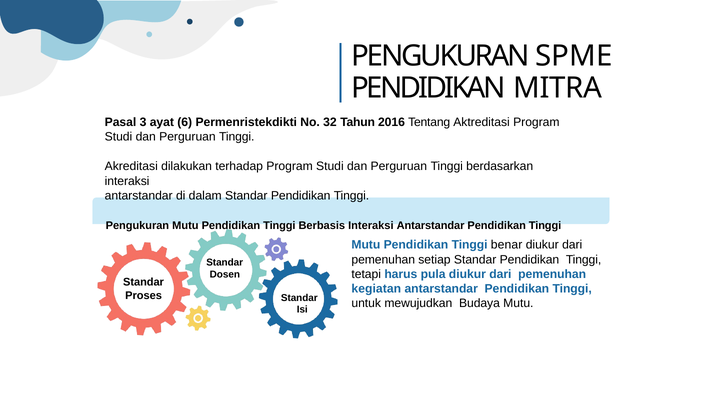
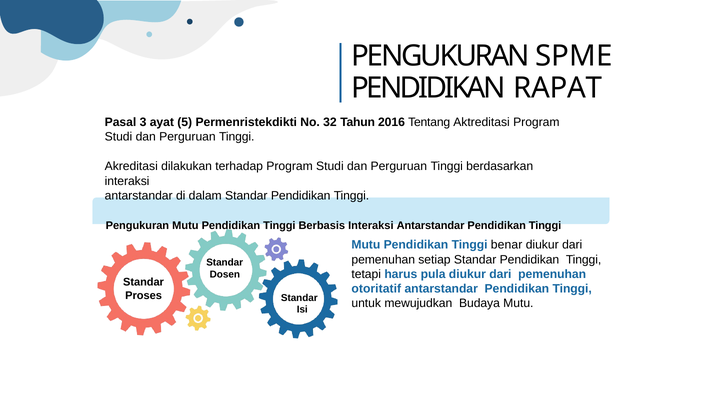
MITRA: MITRA -> RAPAT
6: 6 -> 5
kegiatan: kegiatan -> otoritatif
